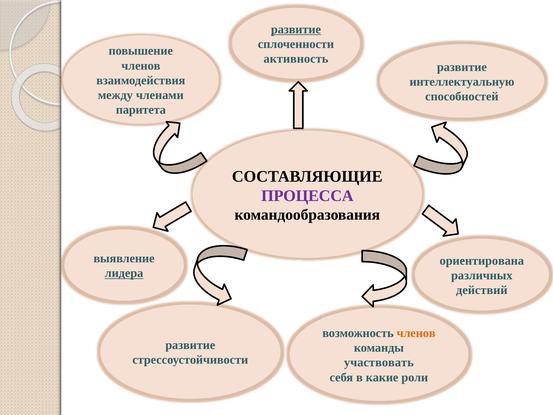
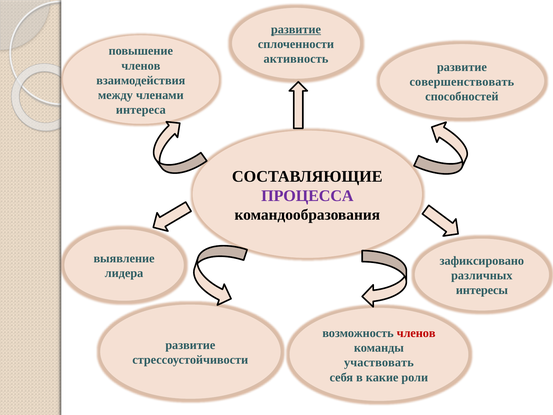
интеллектуальную: интеллектуальную -> совершенствовать
паритета: паритета -> интереса
ориентирована: ориентирована -> зафиксировано
лидера underline: present -> none
действий: действий -> интересы
членов at (416, 333) colour: orange -> red
